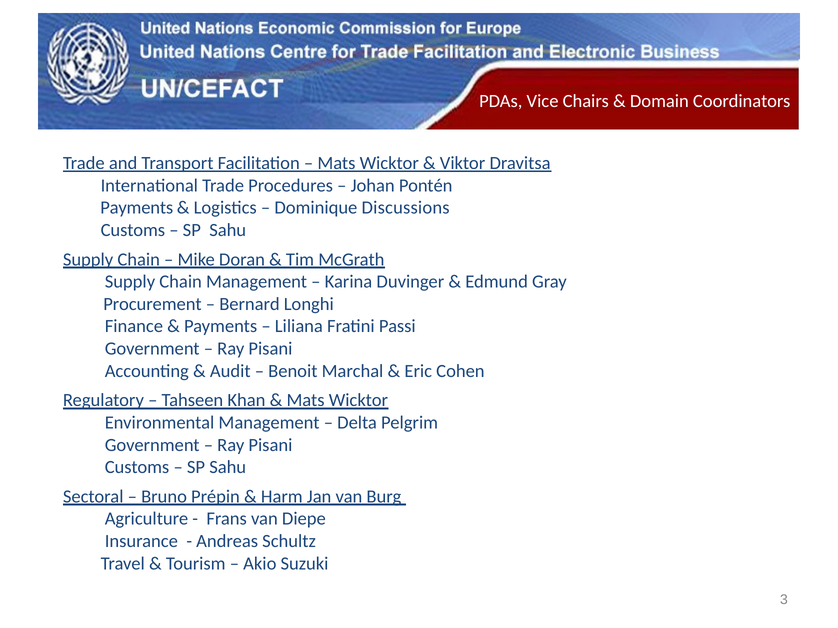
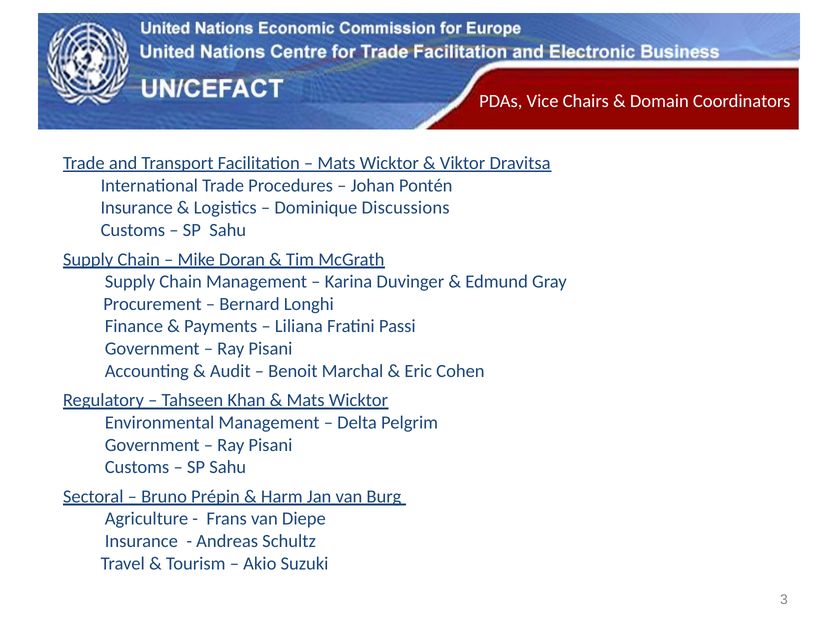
Payments at (137, 208): Payments -> Insurance
